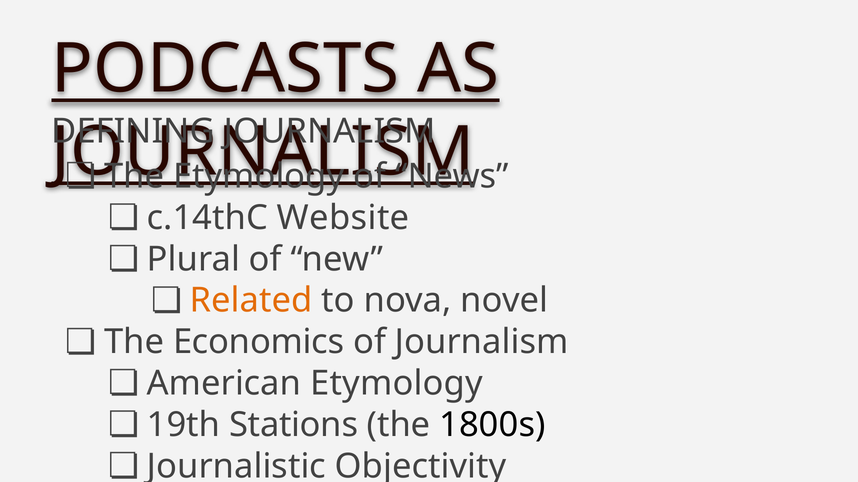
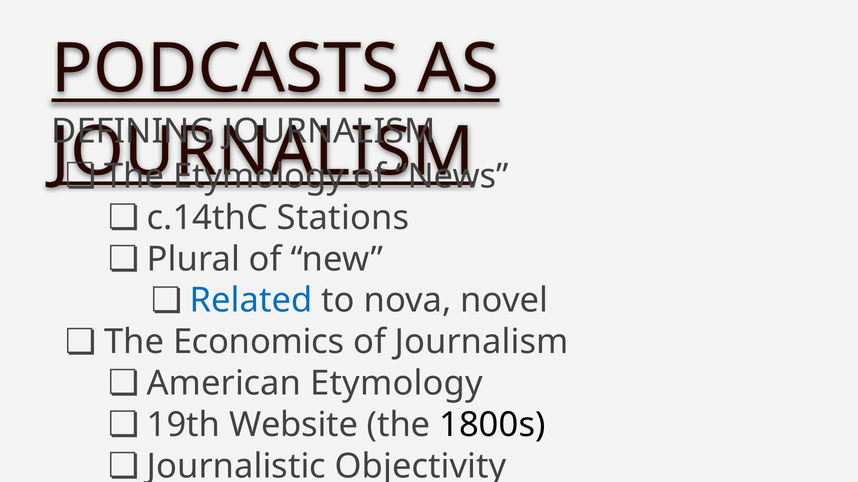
Website: Website -> Stations
Related colour: orange -> blue
Stations: Stations -> Website
